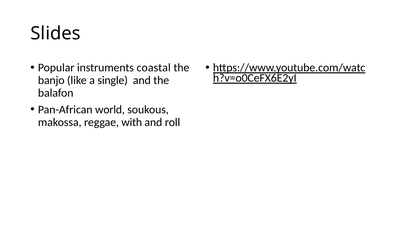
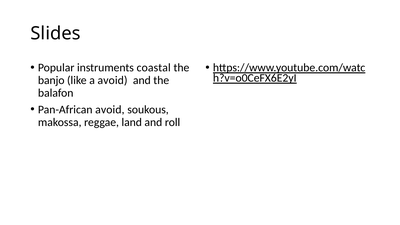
a single: single -> avoid
Pan-African world: world -> avoid
with: with -> land
